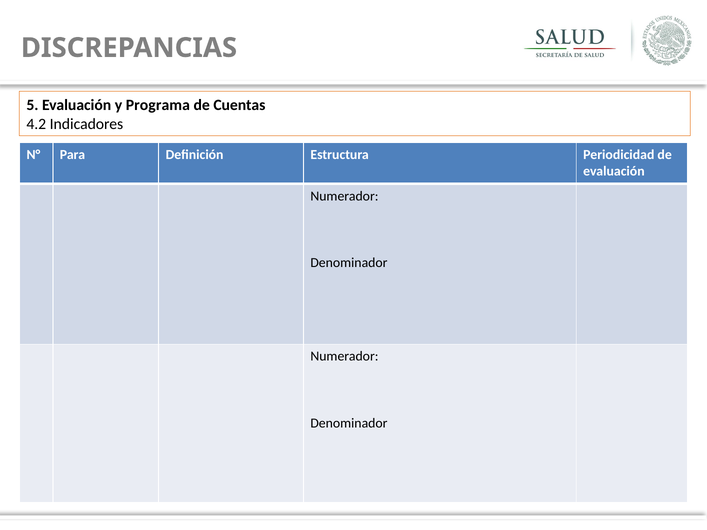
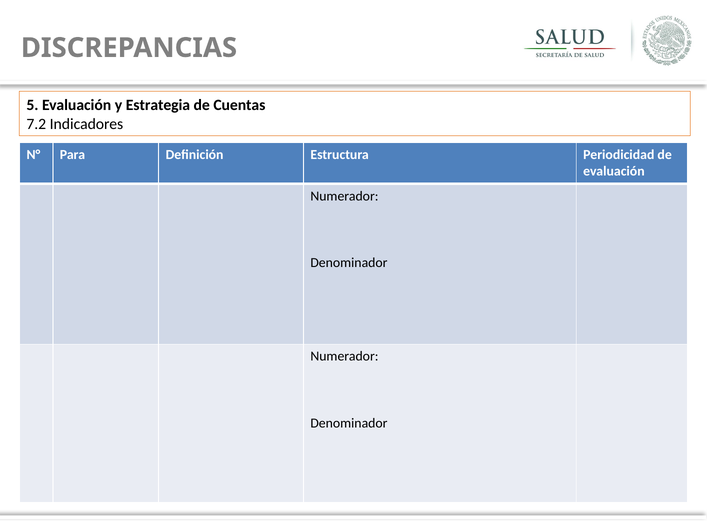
Programa: Programa -> Estrategia
4.2: 4.2 -> 7.2
